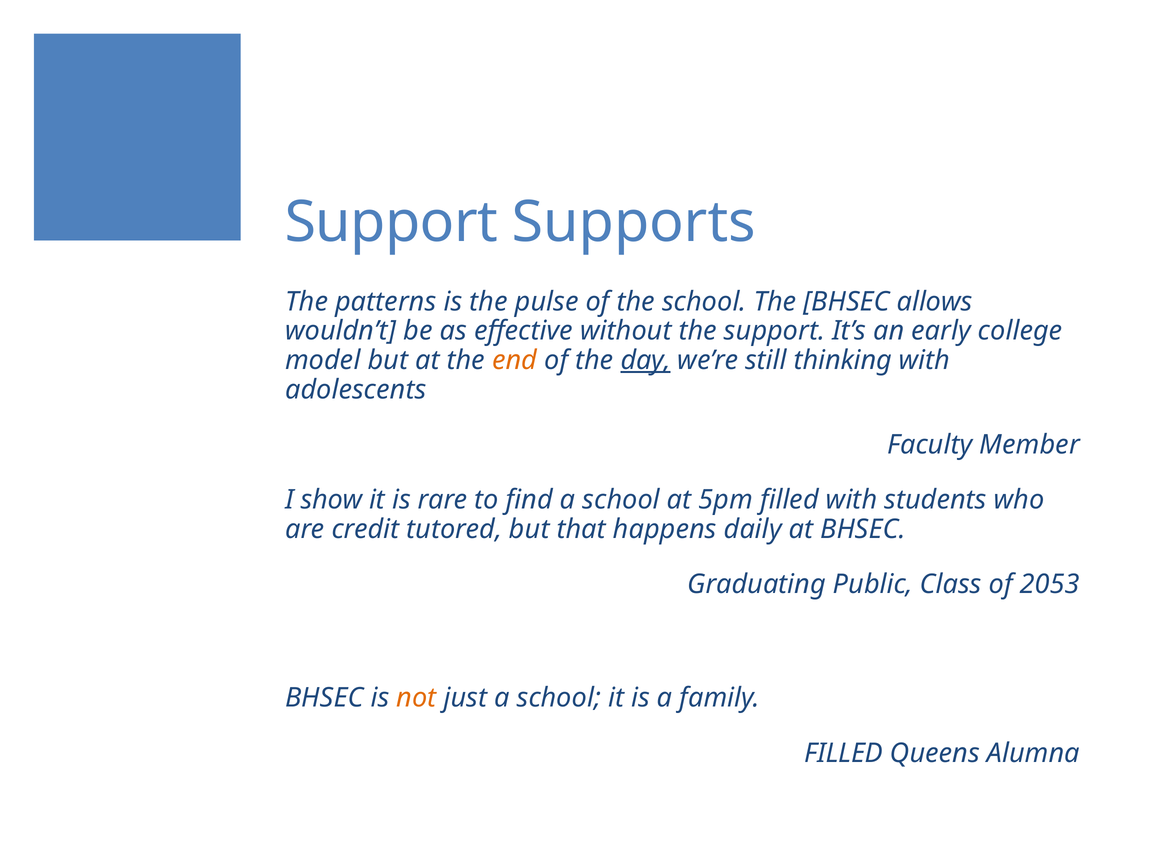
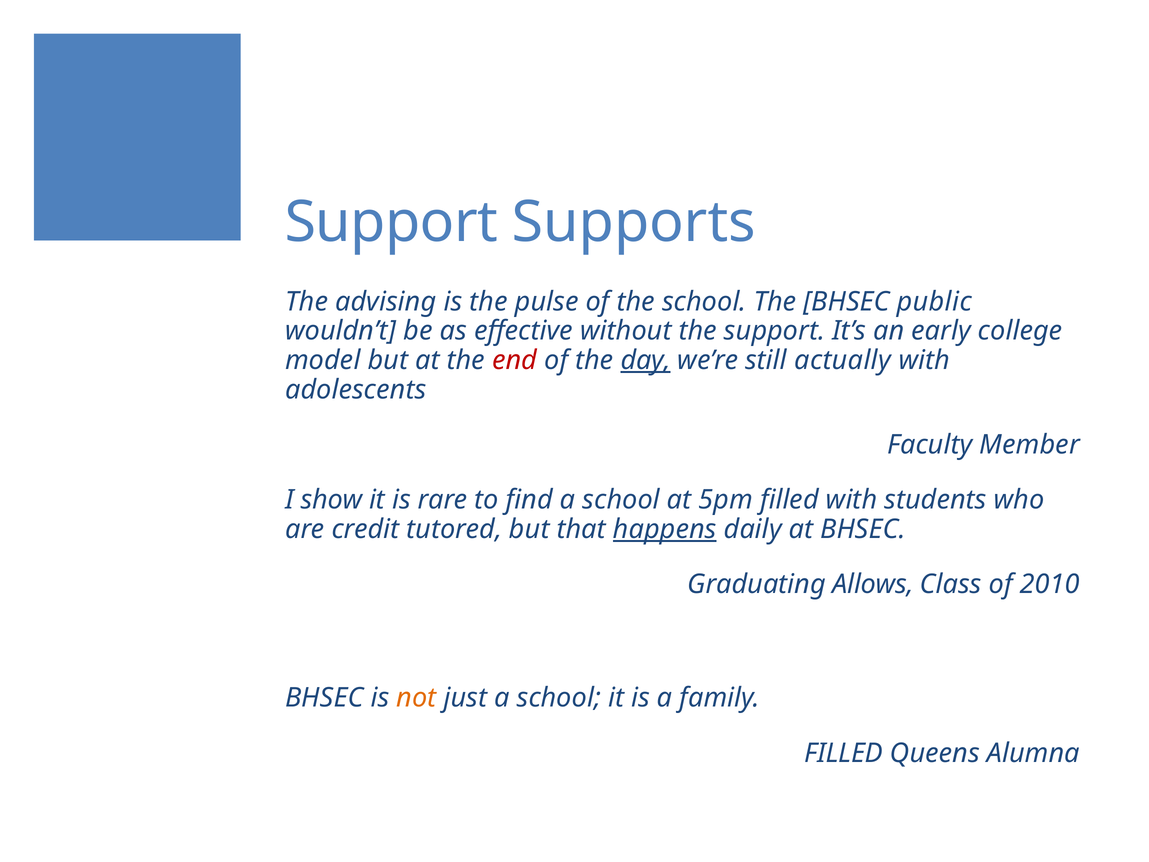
patterns: patterns -> advising
allows: allows -> public
end colour: orange -> red
thinking: thinking -> actually
happens underline: none -> present
Public: Public -> Allows
2053: 2053 -> 2010
